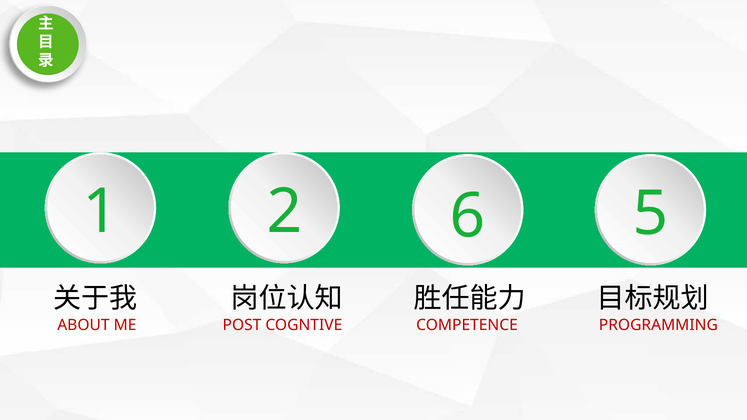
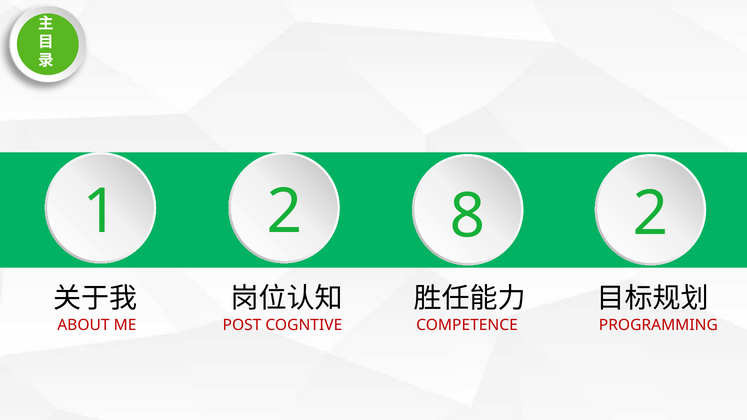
6: 6 -> 8
2 5: 5 -> 2
